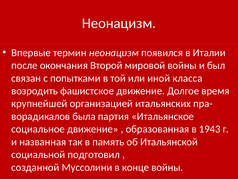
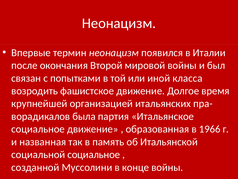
1943: 1943 -> 1966
социальной подготовил: подготовил -> социальное
